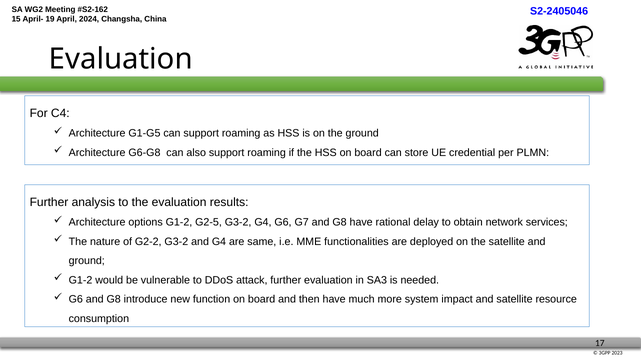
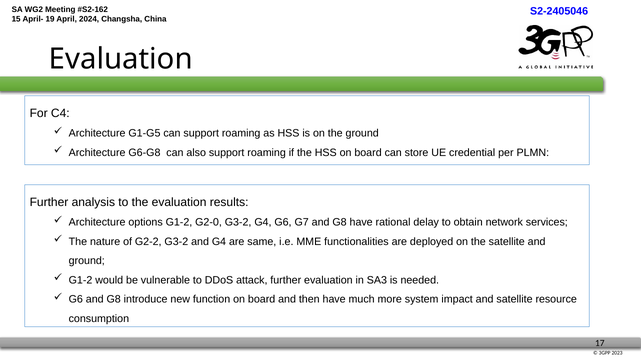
G2-5: G2-5 -> G2-0
